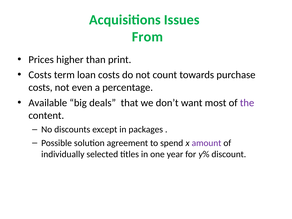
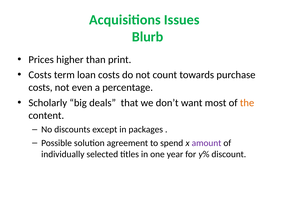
From: From -> Blurb
Available: Available -> Scholarly
the colour: purple -> orange
